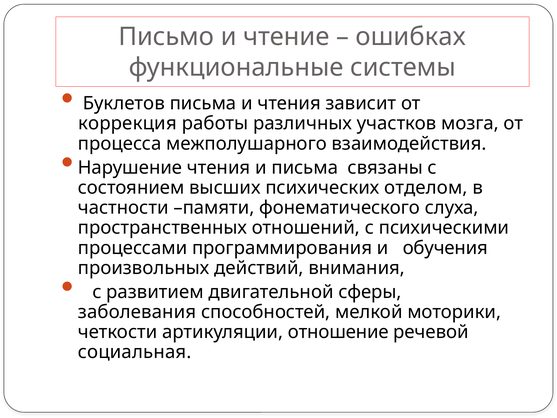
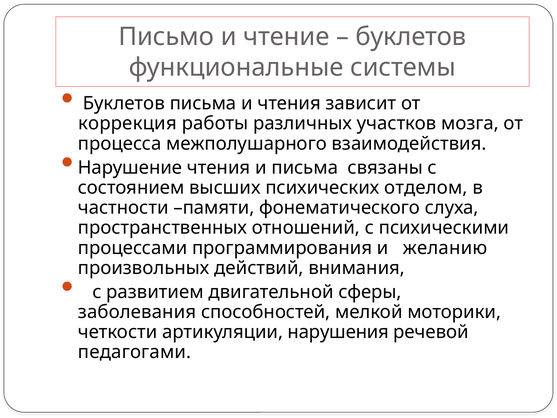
ошибках at (411, 37): ошибках -> буклетов
обучения: обучения -> желанию
отношение: отношение -> нарушения
социальная: социальная -> педагогами
